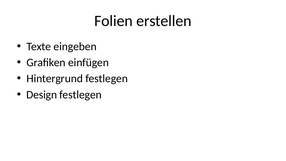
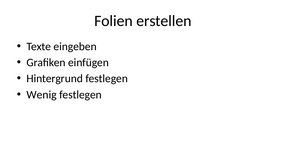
Design: Design -> Wenig
